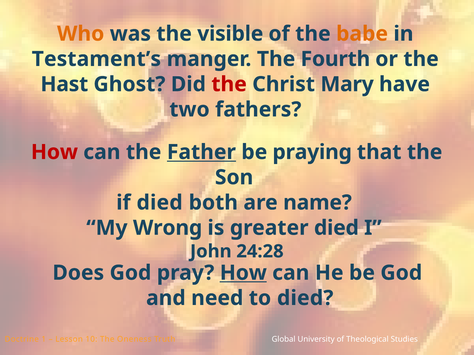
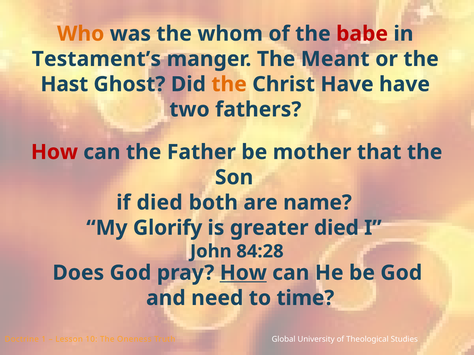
visible: visible -> whom
babe colour: orange -> red
Fourth: Fourth -> Meant
the at (229, 84) colour: red -> orange
Christ Mary: Mary -> Have
Father underline: present -> none
praying: praying -> mother
Wrong: Wrong -> Glorify
24:28: 24:28 -> 84:28
to died: died -> time
